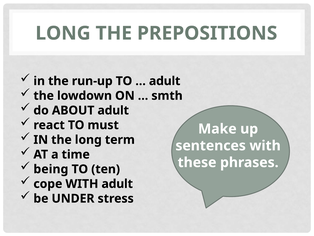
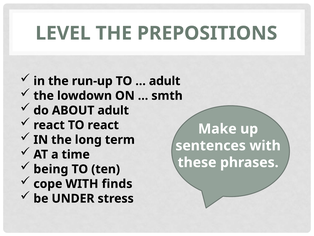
LONG at (63, 33): LONG -> LEVEL
TO must: must -> react
WITH adult: adult -> finds
